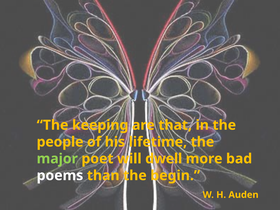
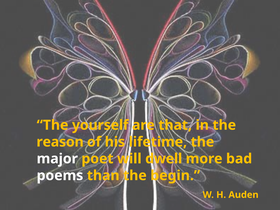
keeping: keeping -> yourself
people: people -> reason
major colour: light green -> white
